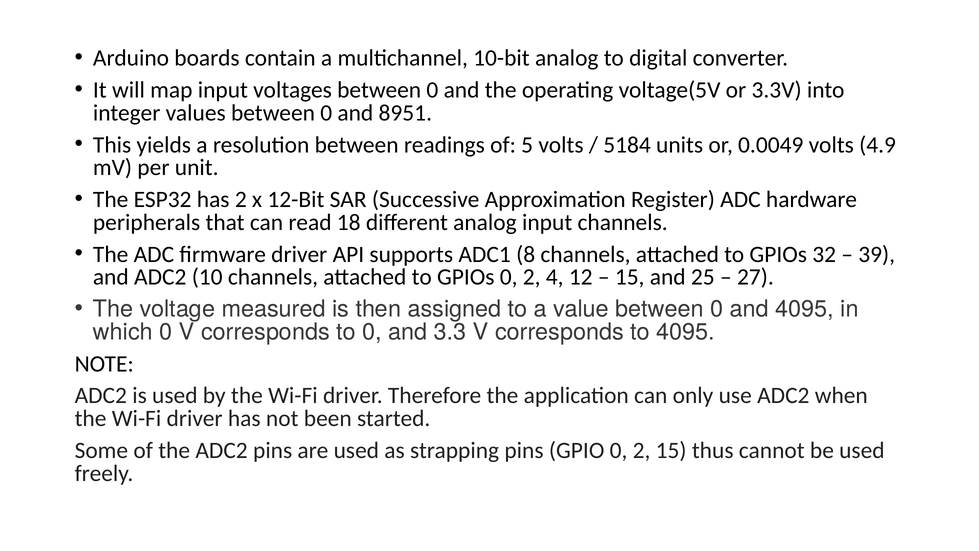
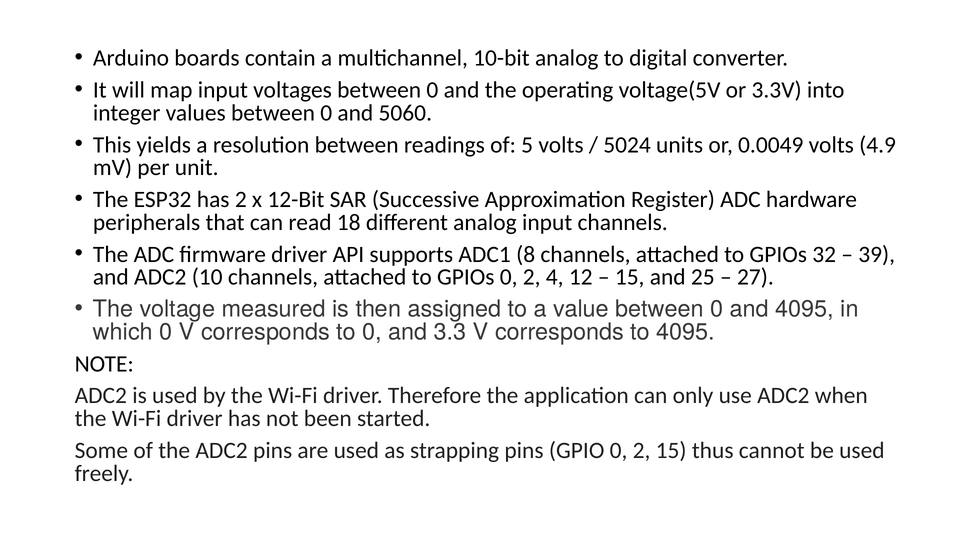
8951: 8951 -> 5060
5184: 5184 -> 5024
